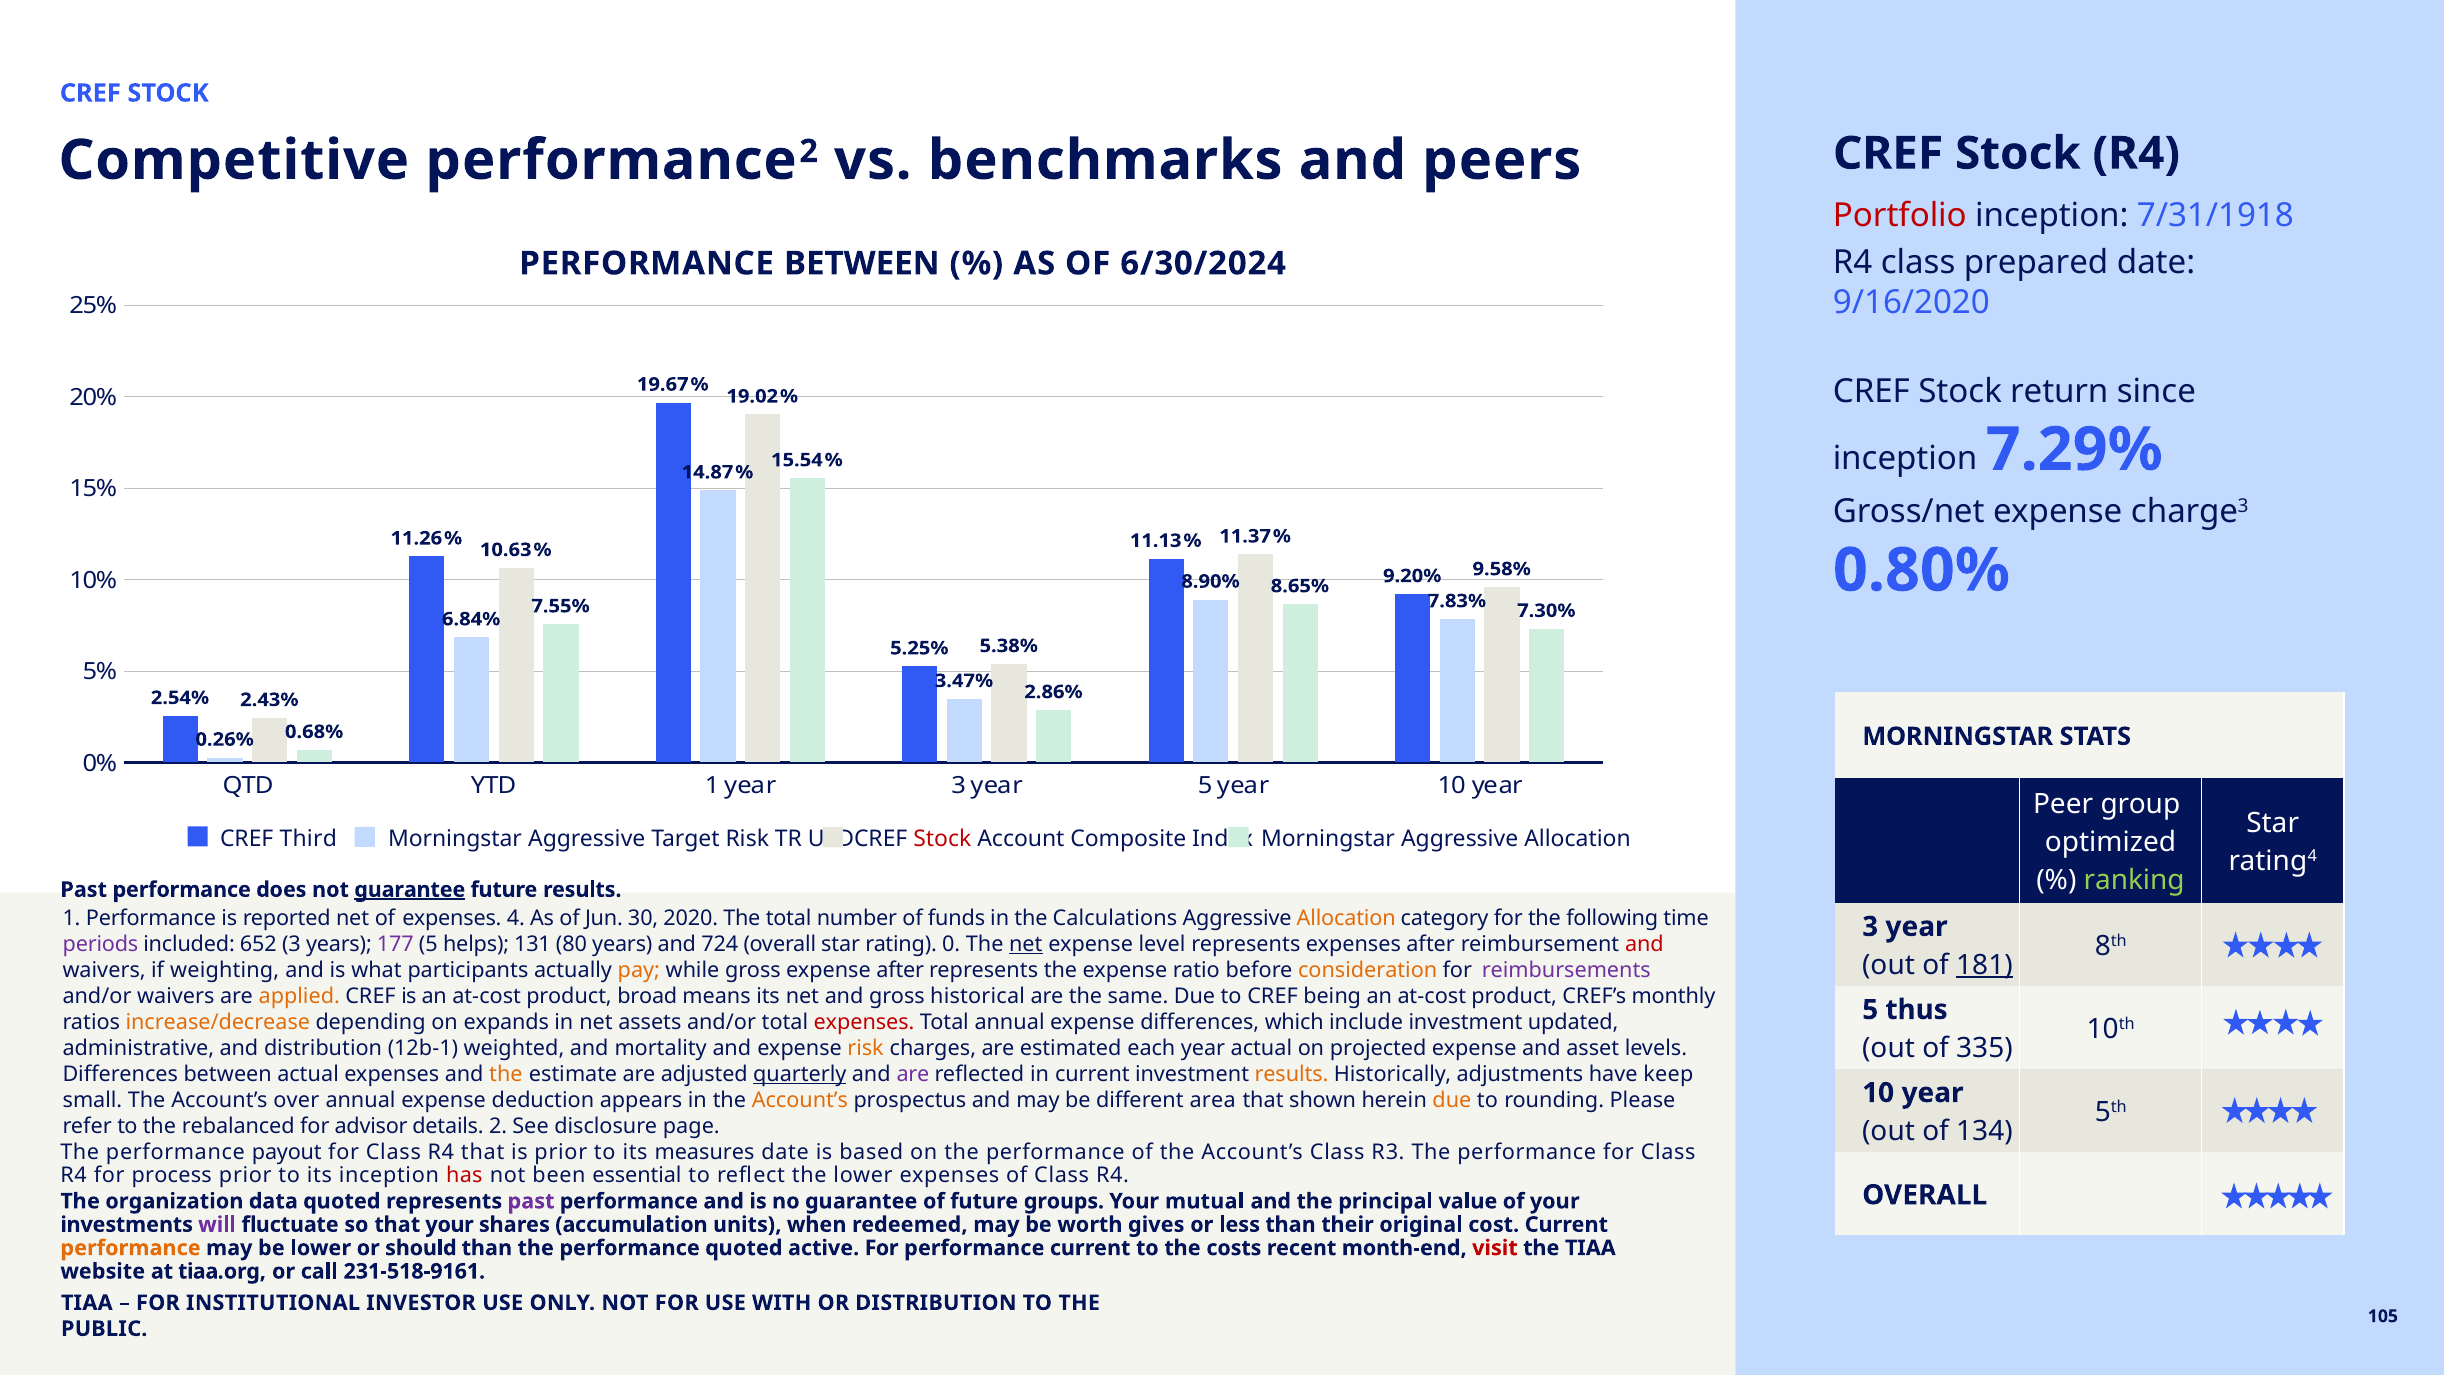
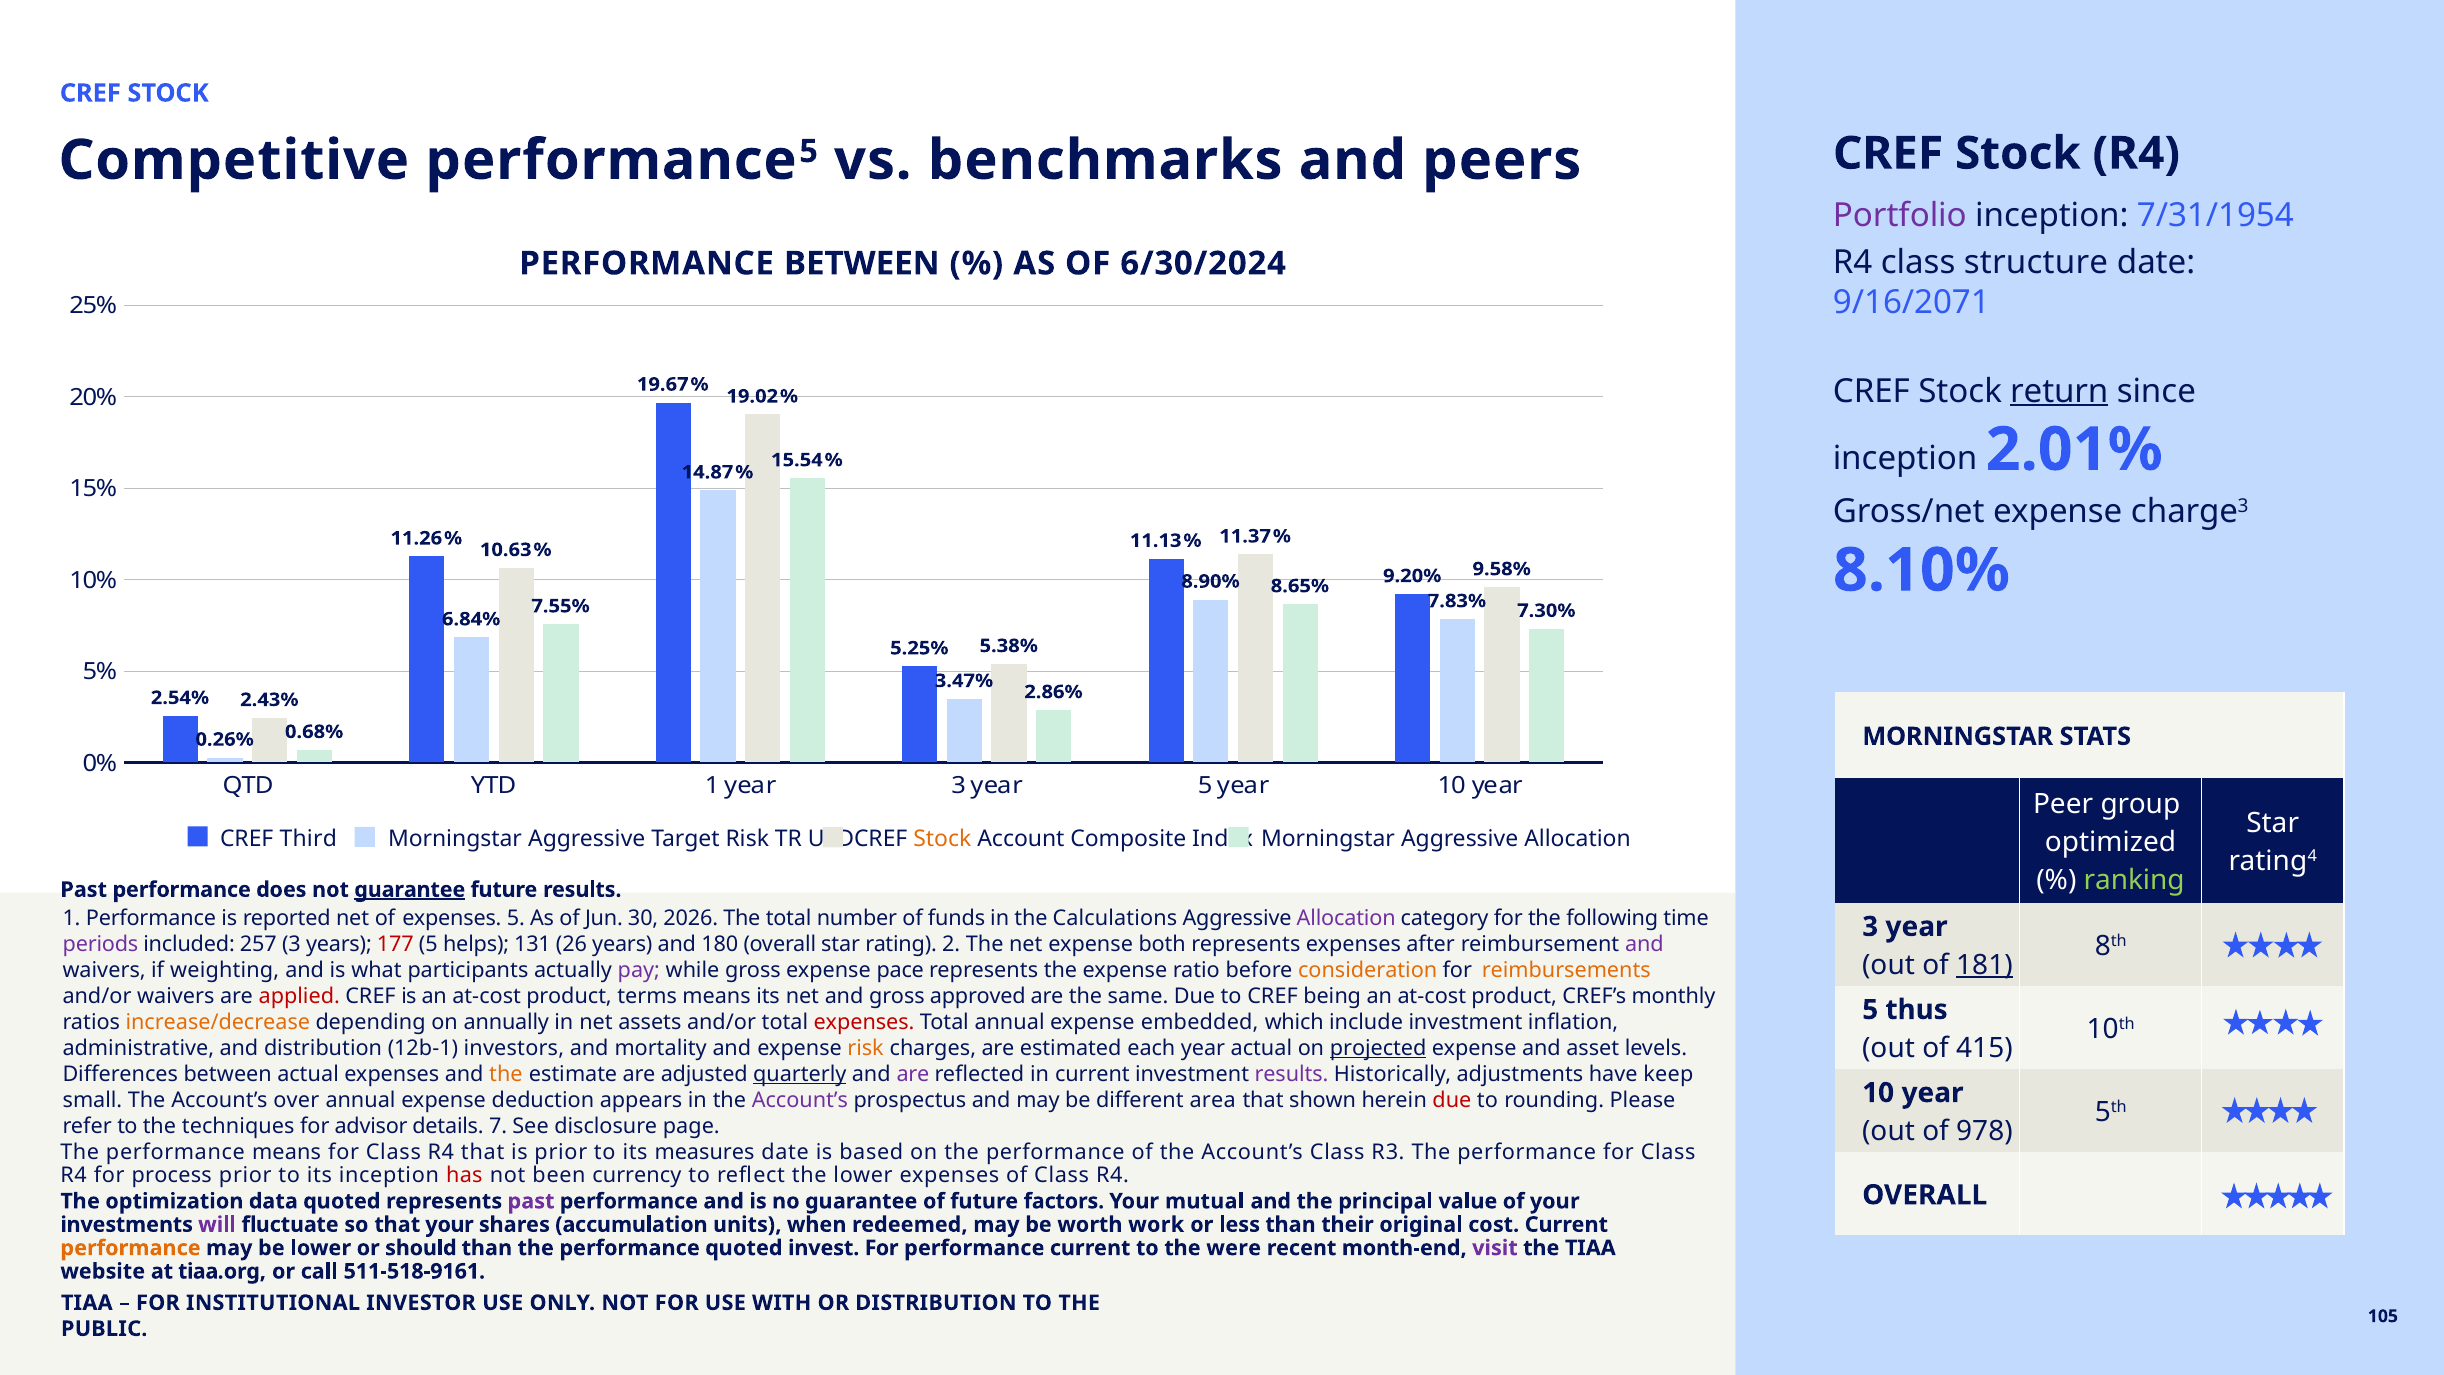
performance 2: 2 -> 5
Portfolio colour: red -> purple
7/31/1918: 7/31/1918 -> 7/31/1954
prepared: prepared -> structure
9/16/2020: 9/16/2020 -> 9/16/2071
return underline: none -> present
7.29%: 7.29% -> 2.01%
0.80%: 0.80% -> 8.10%
Stock at (942, 839) colour: red -> orange
expenses 4: 4 -> 5
2020: 2020 -> 2026
Allocation at (1346, 918) colour: orange -> purple
652: 652 -> 257
177 colour: purple -> red
80: 80 -> 26
724: 724 -> 180
0: 0 -> 2
net at (1026, 944) underline: present -> none
level: level -> both
and at (1644, 944) colour: red -> purple
pay colour: orange -> purple
expense after: after -> pace
reimbursements colour: purple -> orange
applied colour: orange -> red
broad: broad -> terms
historical: historical -> approved
expands: expands -> annually
expense differences: differences -> embedded
updated: updated -> inflation
335: 335 -> 415
weighted: weighted -> investors
projected underline: none -> present
results at (1291, 1074) colour: orange -> purple
Account’s at (800, 1100) colour: orange -> purple
due at (1452, 1100) colour: orange -> red
rebalanced: rebalanced -> techniques
details 2: 2 -> 7
134: 134 -> 978
performance payout: payout -> means
essential: essential -> currency
organization: organization -> optimization
groups: groups -> factors
gives: gives -> work
active: active -> invest
costs: costs -> were
visit colour: red -> purple
231-518-9161: 231-518-9161 -> 511-518-9161
